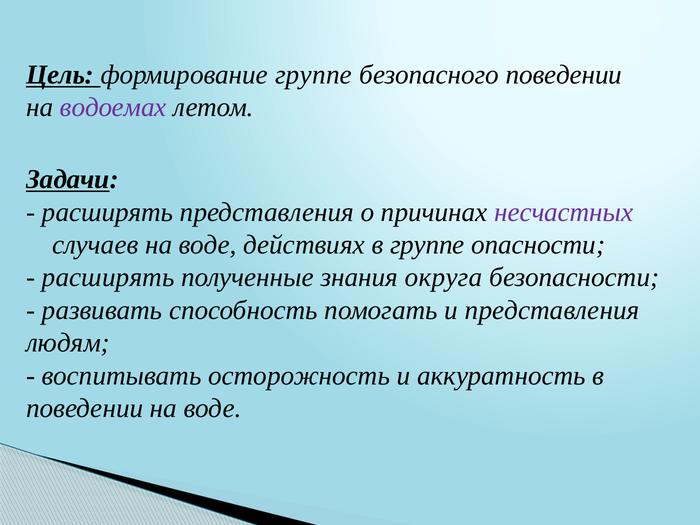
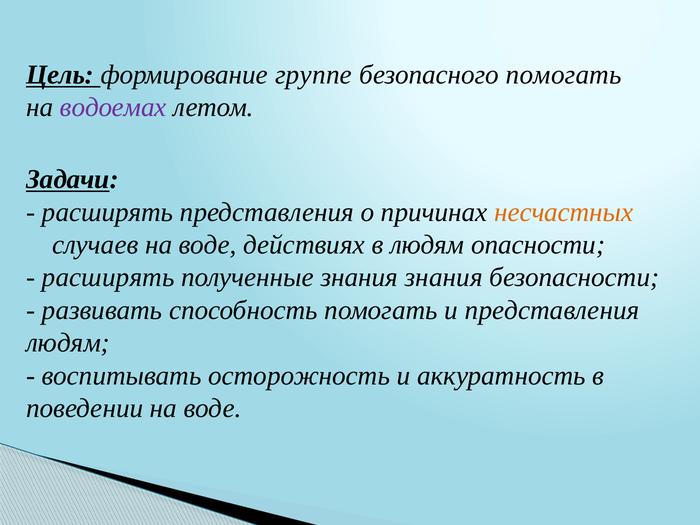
безопасного поведении: поведении -> помогать
несчастных colour: purple -> orange
в группе: группе -> людям
знания округа: округа -> знания
